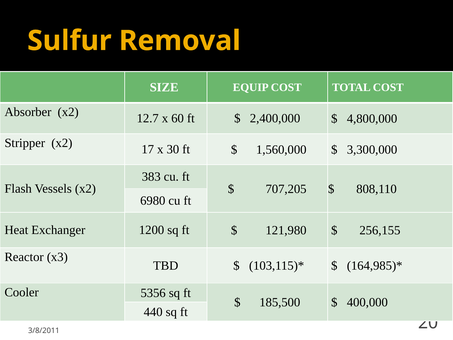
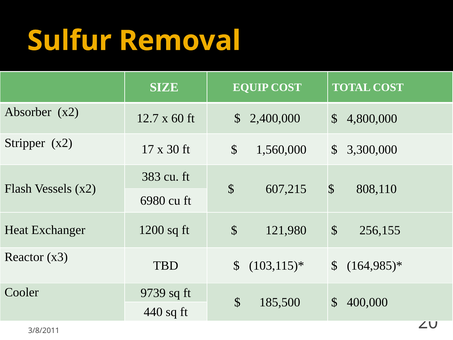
707,205: 707,205 -> 607,215
5356: 5356 -> 9739
